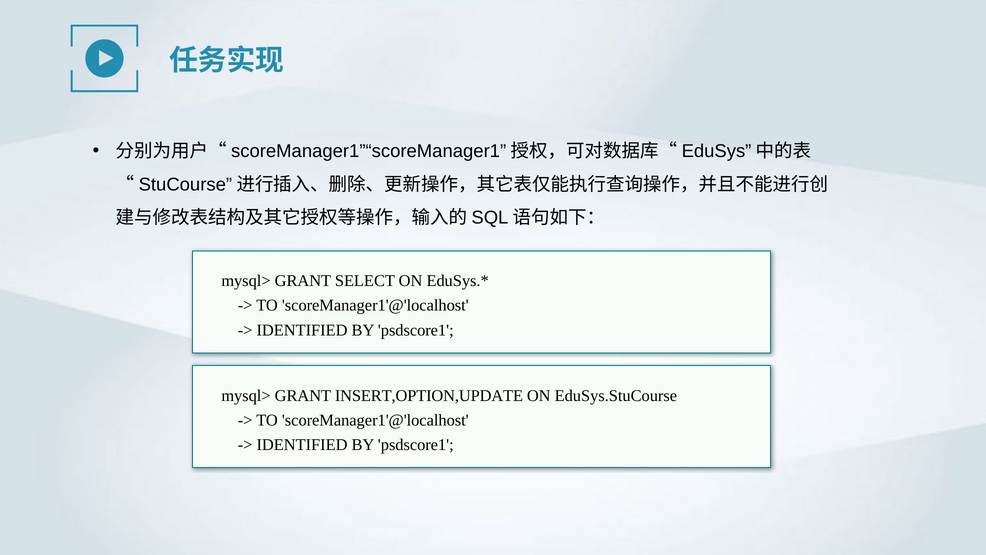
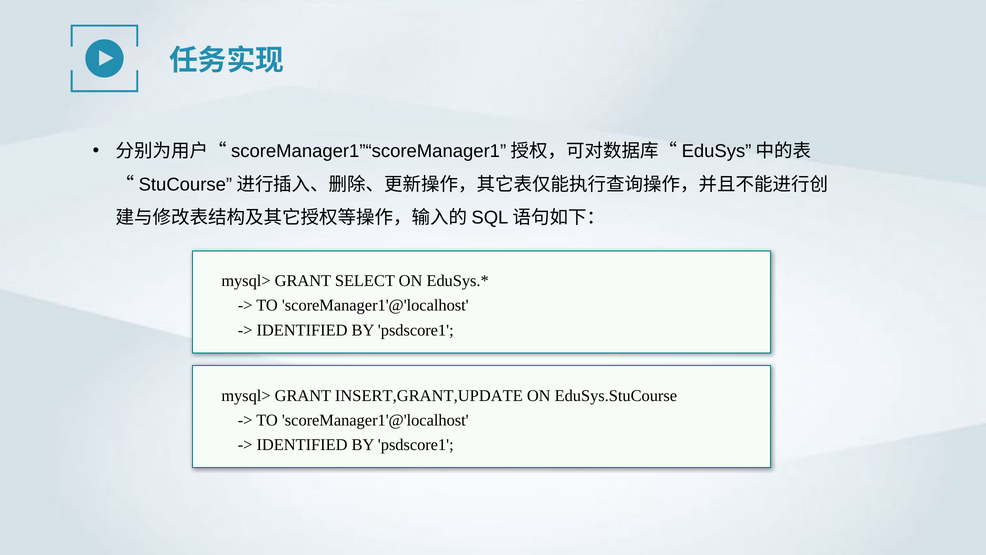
INSERT,OPTION,UPDATE: INSERT,OPTION,UPDATE -> INSERT,GRANT,UPDATE
